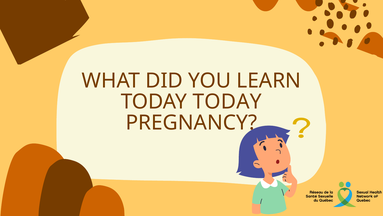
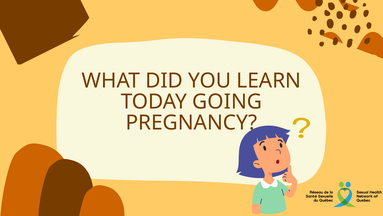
TODAY TODAY: TODAY -> GOING
